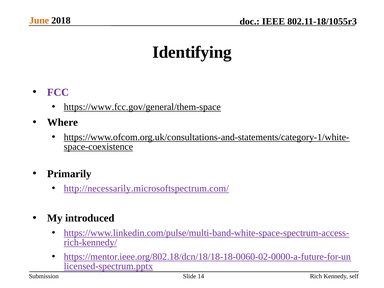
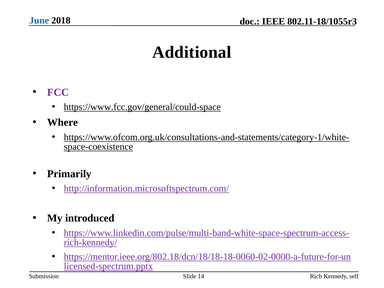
June colour: orange -> blue
Identifying: Identifying -> Additional
https://www.fcc.gov/general/them-space: https://www.fcc.gov/general/them-space -> https://www.fcc.gov/general/could-space
http://necessarily.microsoftspectrum.com/: http://necessarily.microsoftspectrum.com/ -> http://information.microsoftspectrum.com/
